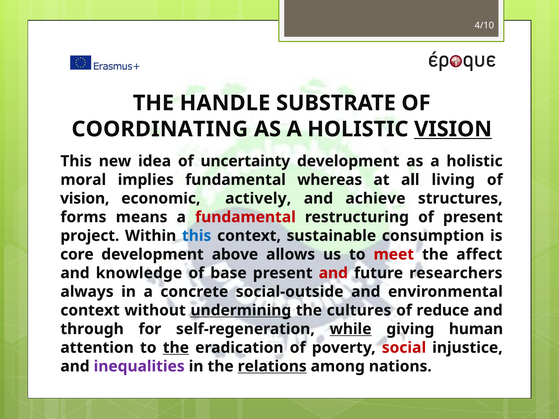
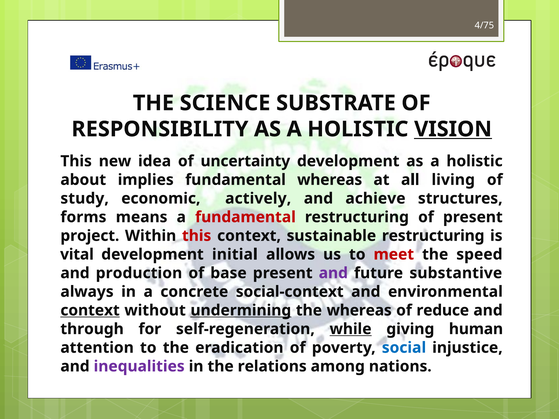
4/10: 4/10 -> 4/75
HANDLE: HANDLE -> SCIENCE
COORDINATING: COORDINATING -> RESPONSIBILITY
moral: moral -> about
vision at (85, 199): vision -> study
this at (197, 236) colour: blue -> red
sustainable consumption: consumption -> restructuring
core: core -> vital
above: above -> initial
affect: affect -> speed
knowledge: knowledge -> production
and at (333, 273) colour: red -> purple
researchers: researchers -> substantive
social-outside: social-outside -> social-context
context at (90, 311) underline: none -> present
the cultures: cultures -> whereas
the at (176, 348) underline: present -> none
social colour: red -> blue
relations underline: present -> none
